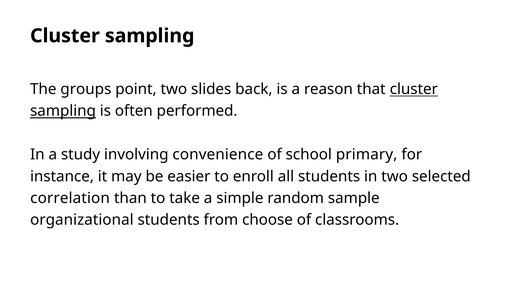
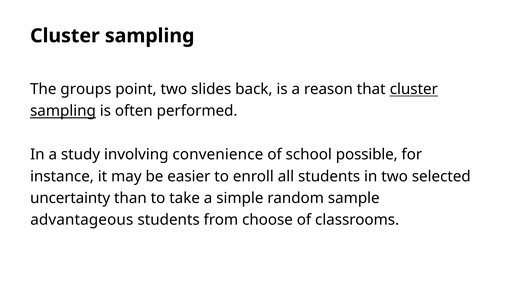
primary: primary -> possible
correlation: correlation -> uncertainty
organizational: organizational -> advantageous
